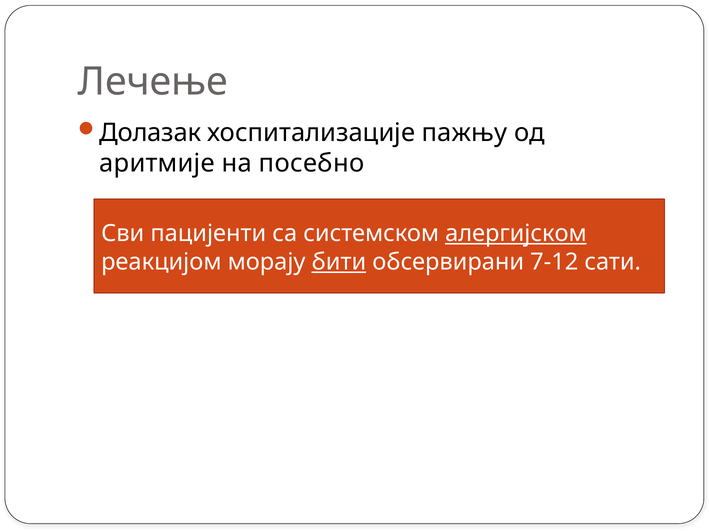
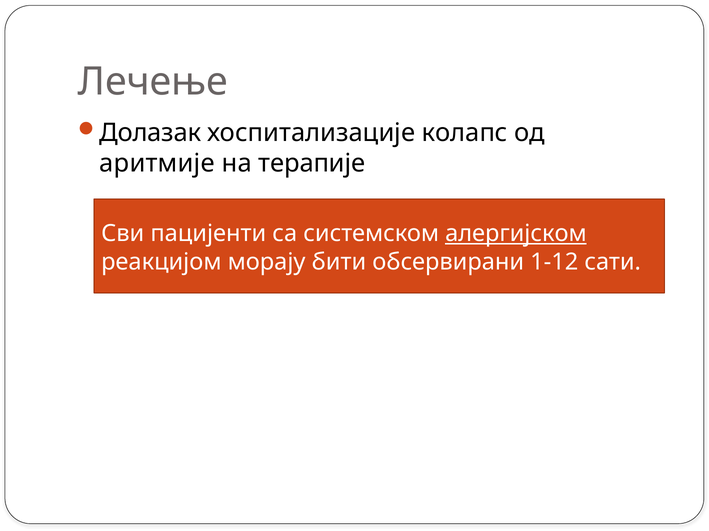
пажњу: пажњу -> колапс
посебно: посебно -> терапије
бити underline: present -> none
7-12: 7-12 -> 1-12
